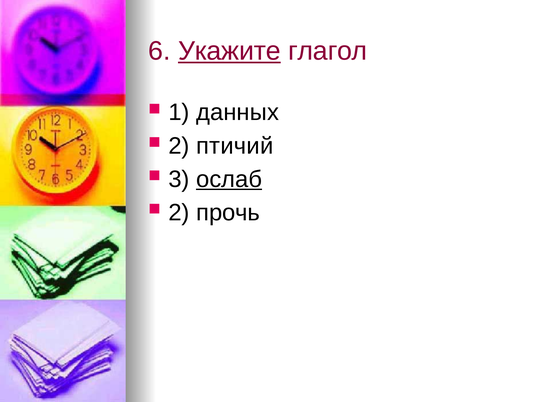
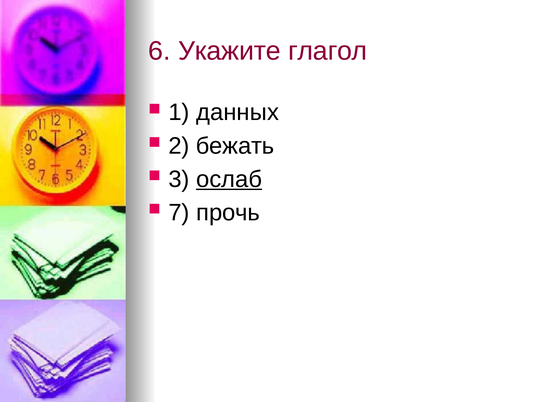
Укажите underline: present -> none
птичий: птичий -> бежать
2 at (179, 213): 2 -> 7
